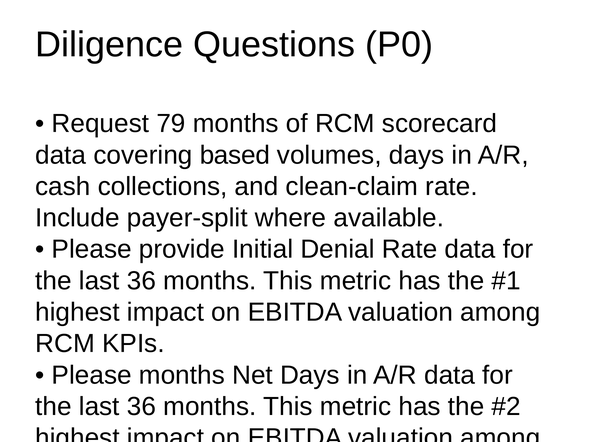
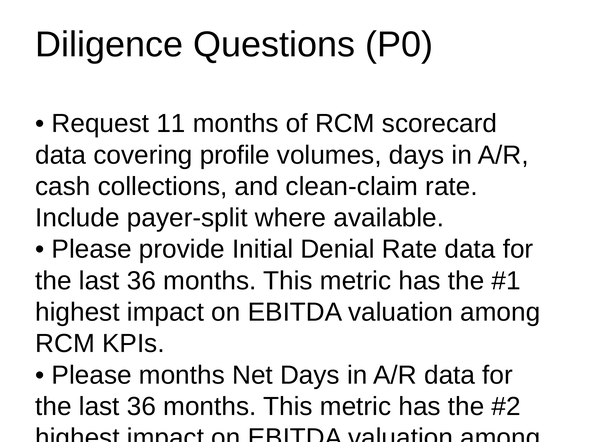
79: 79 -> 11
based: based -> profile
